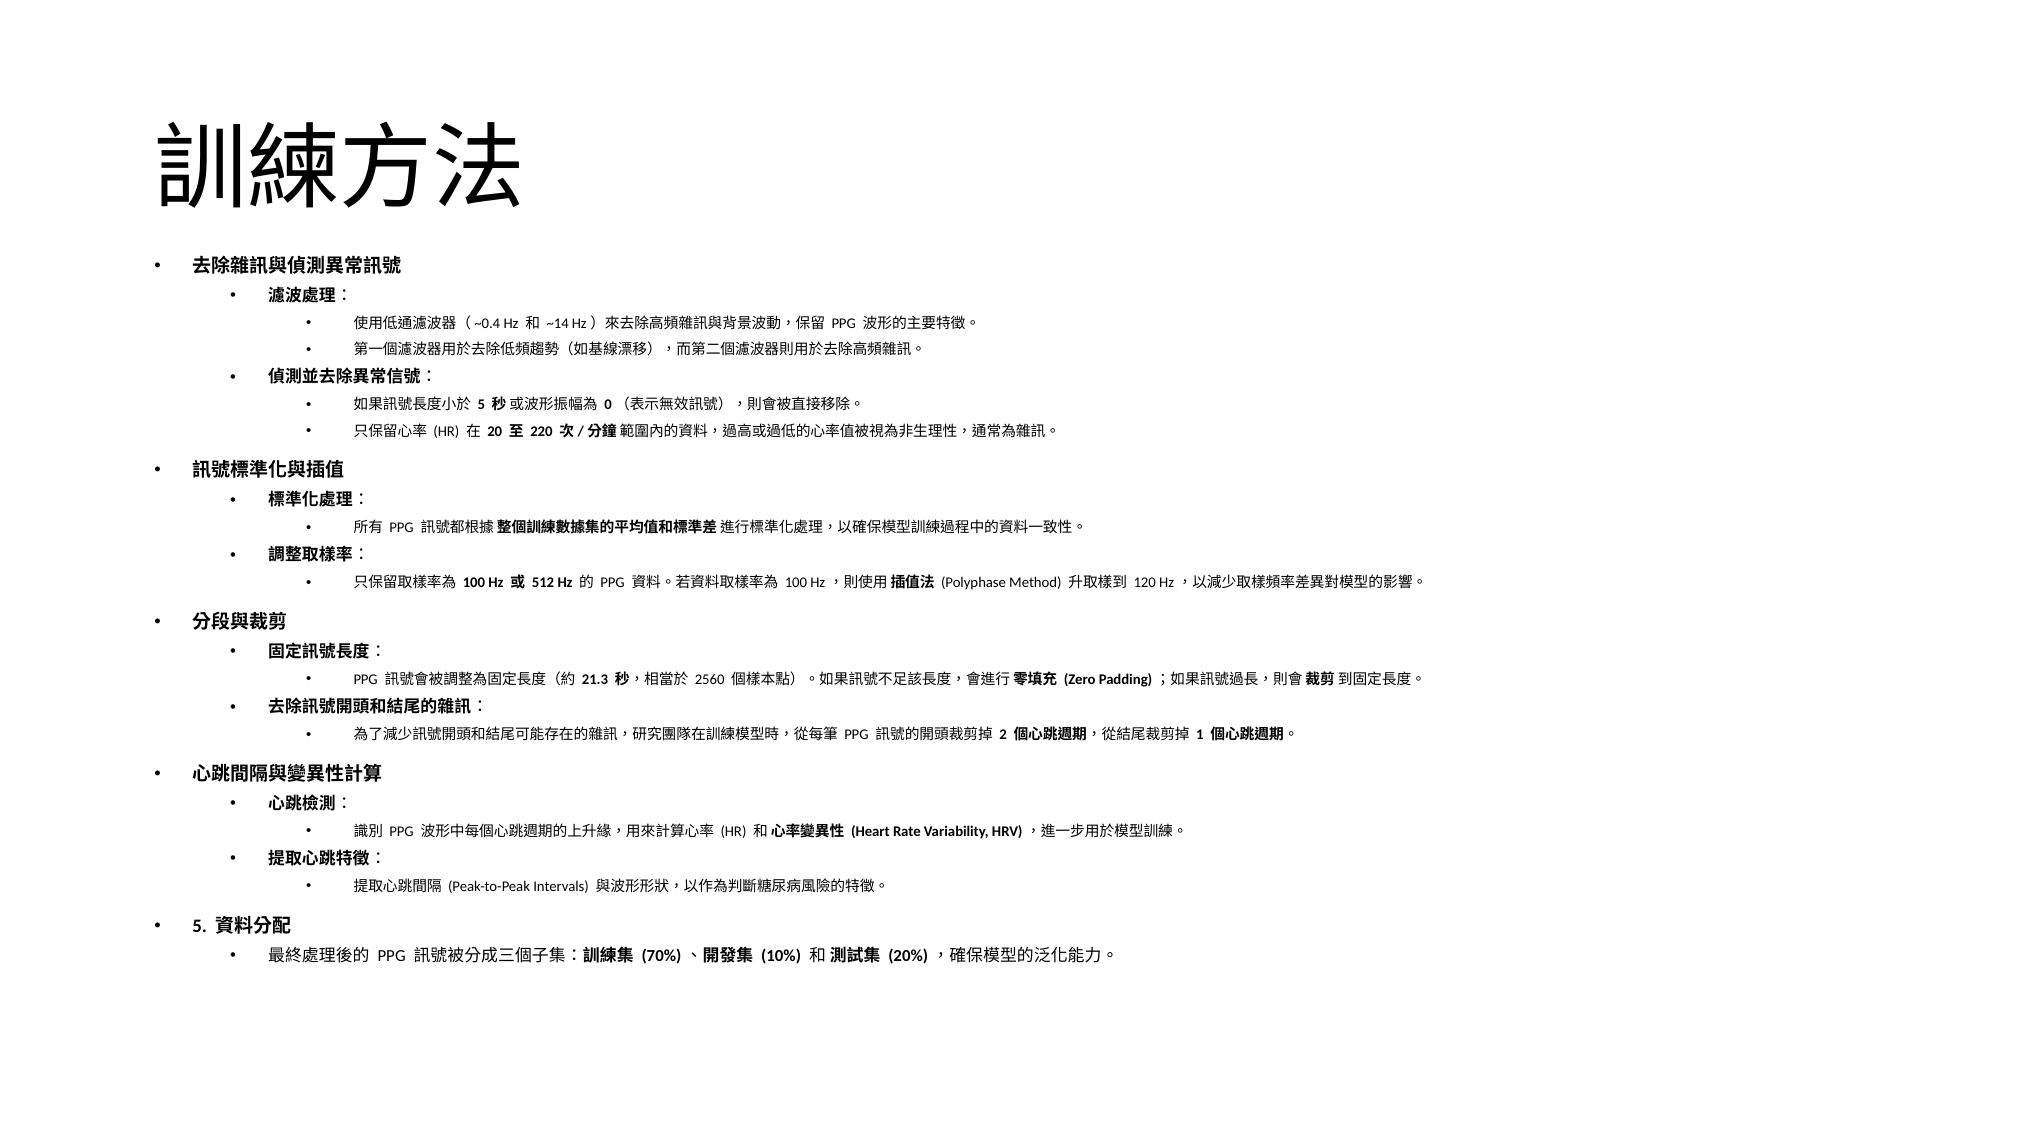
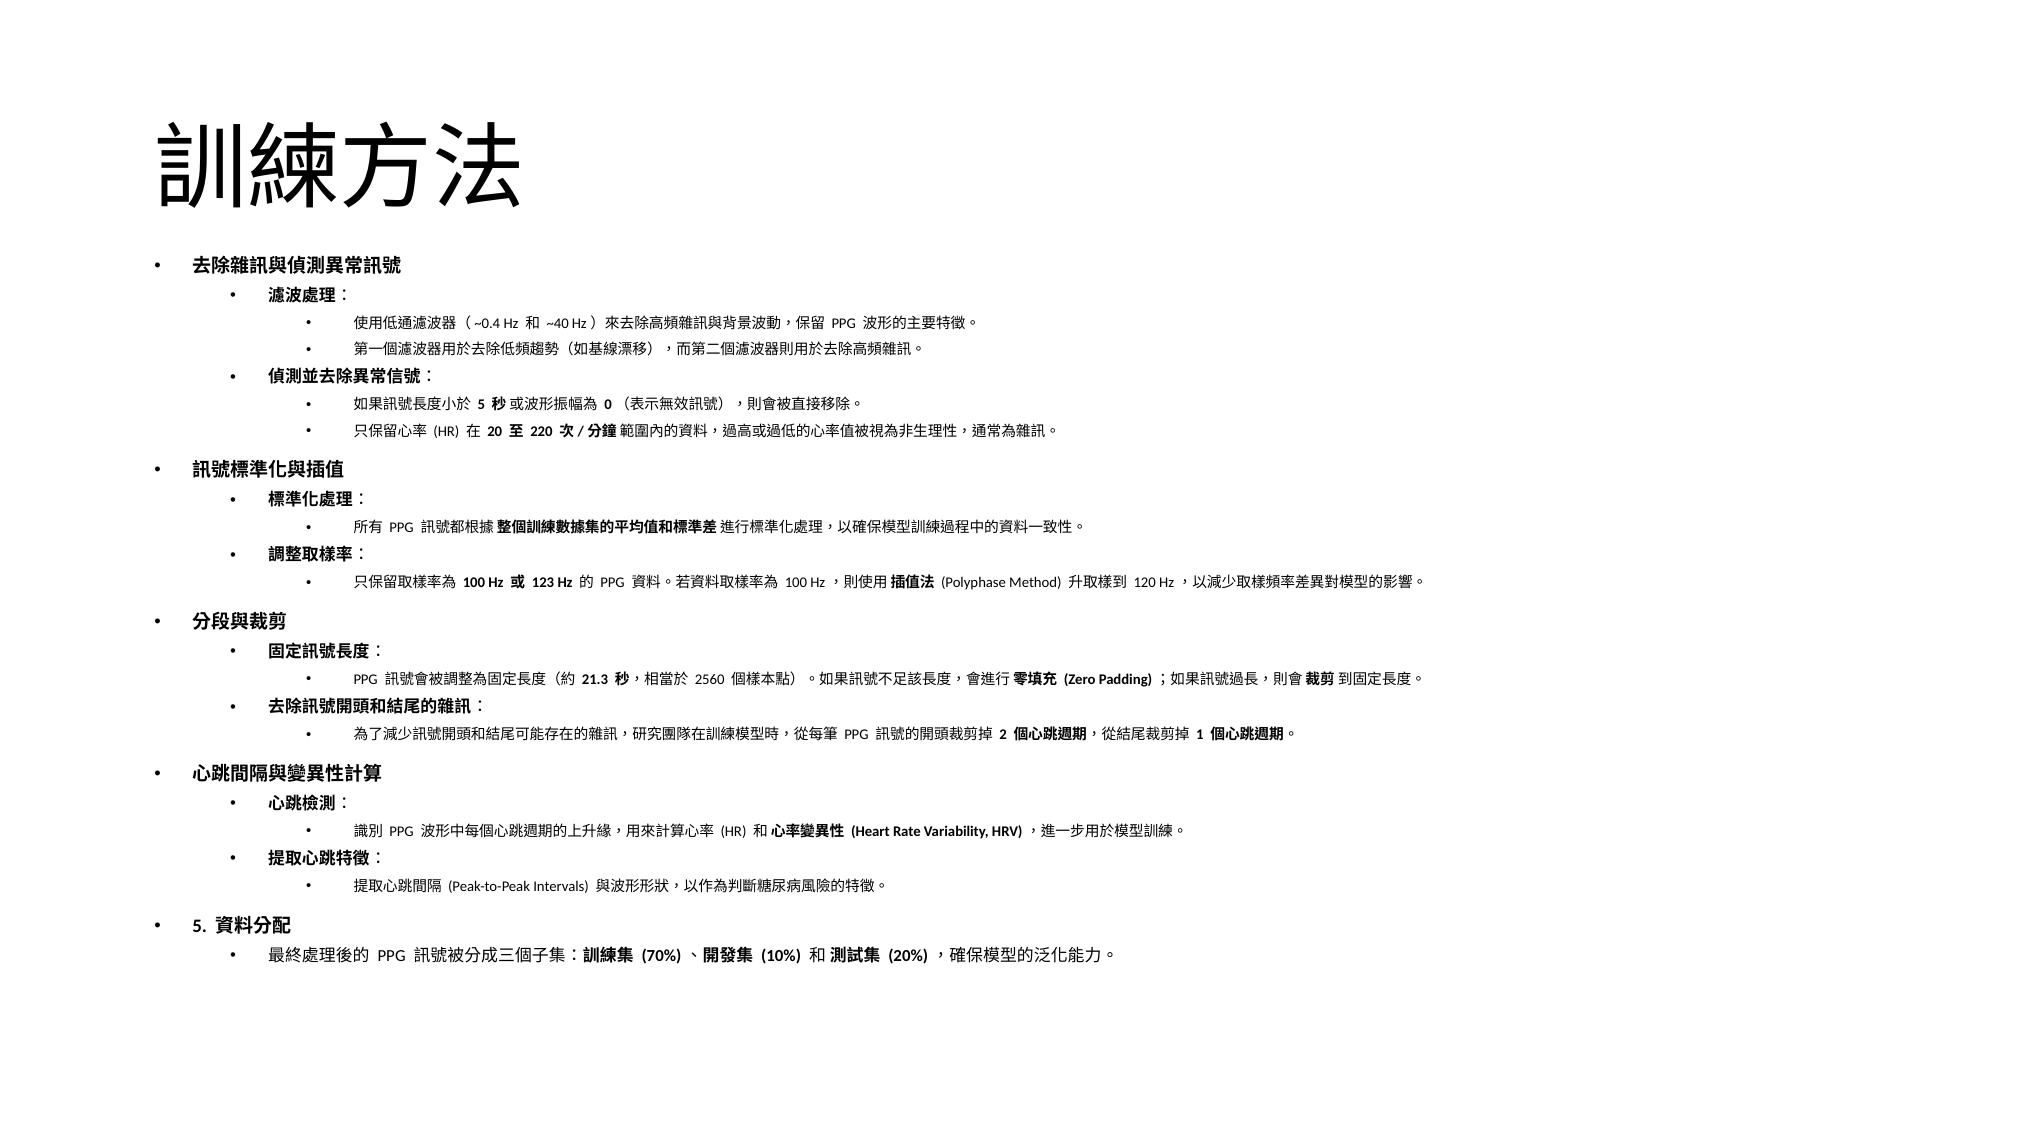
~14: ~14 -> ~40
512: 512 -> 123
